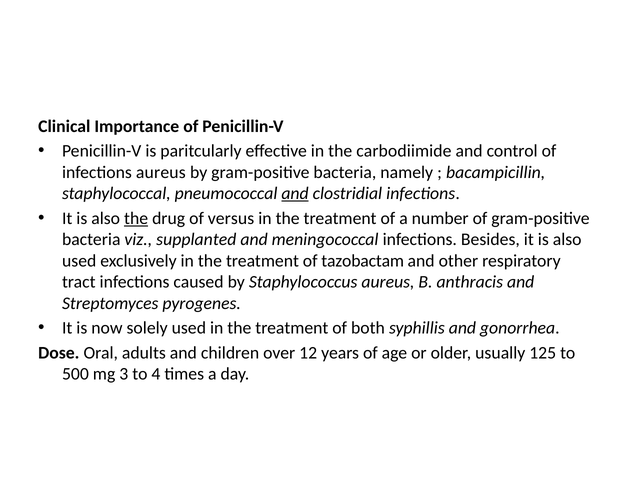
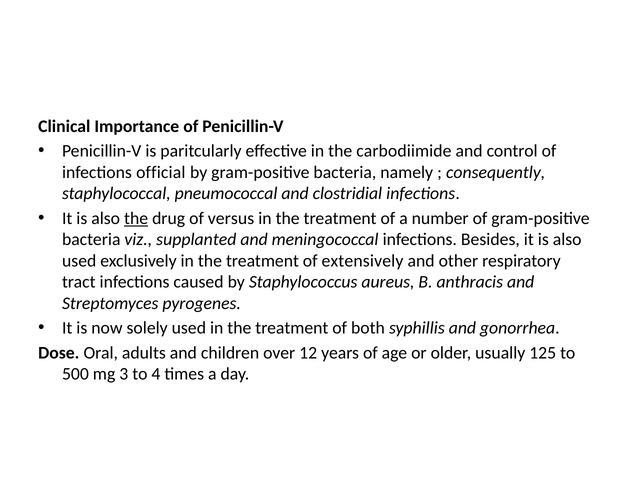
infections aureus: aureus -> official
bacampicillin: bacampicillin -> consequently
and at (295, 194) underline: present -> none
tazobactam: tazobactam -> extensively
